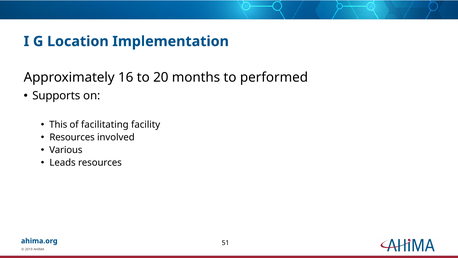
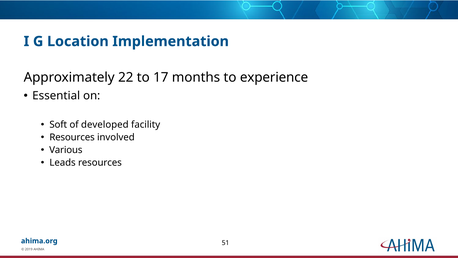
16: 16 -> 22
20: 20 -> 17
performed: performed -> experience
Supports: Supports -> Essential
This: This -> Soft
facilitating: facilitating -> developed
